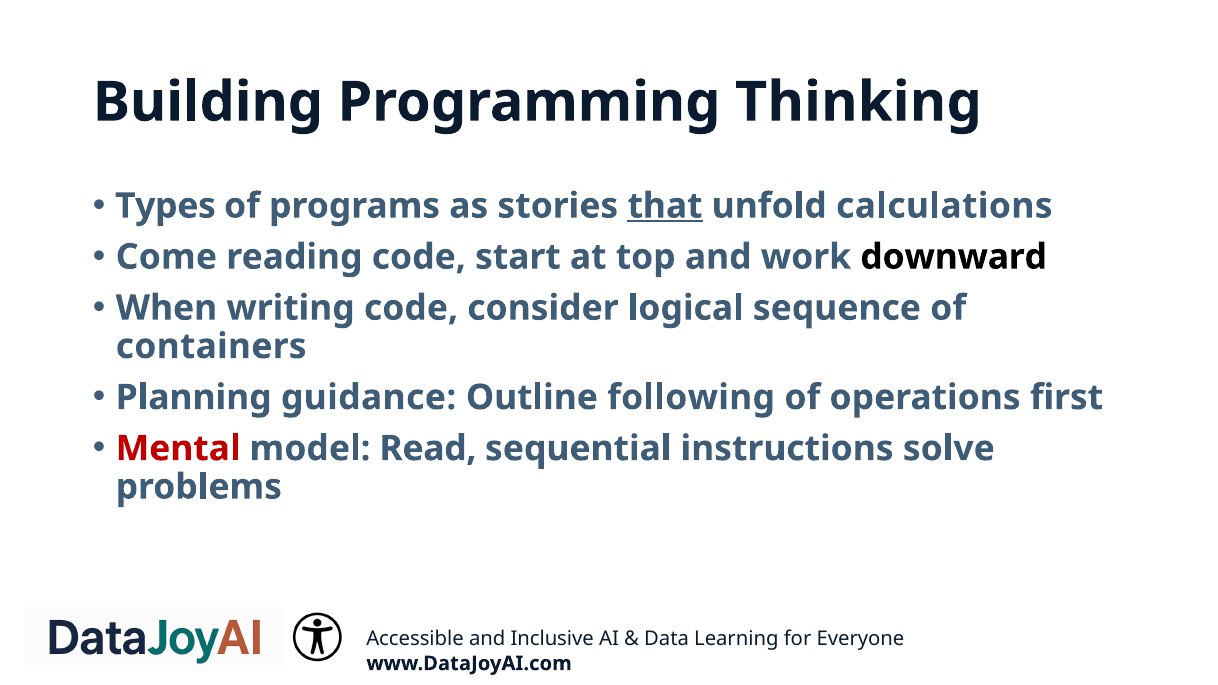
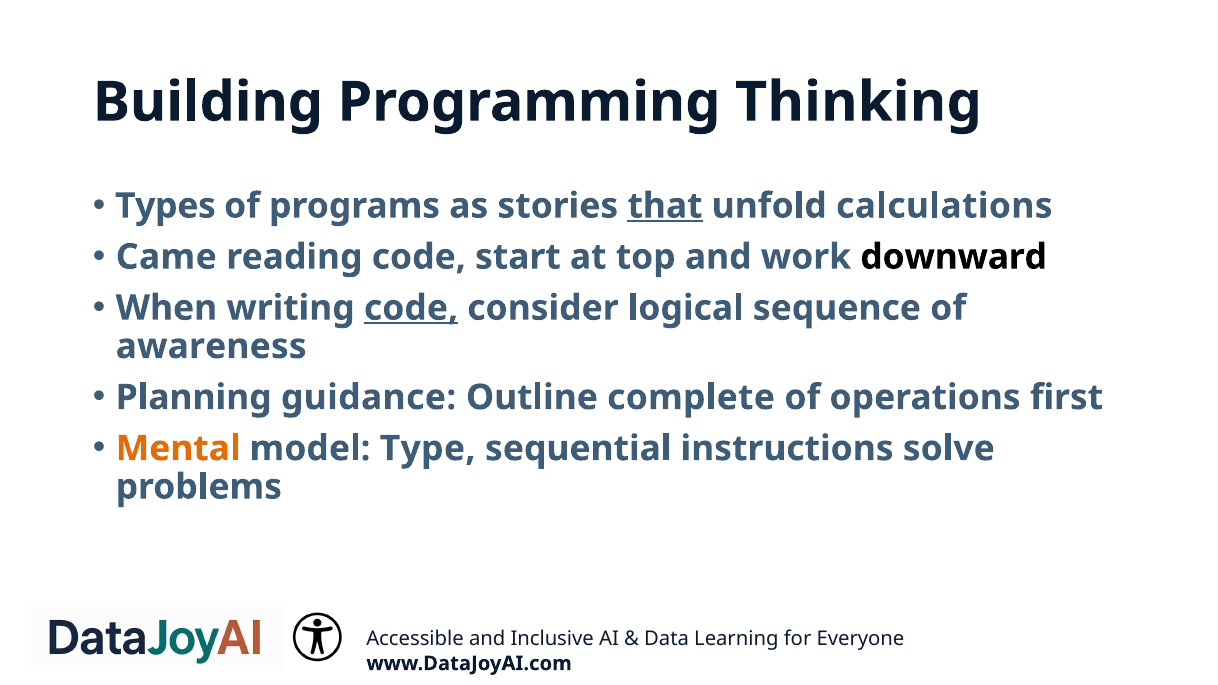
Come: Come -> Came
code at (411, 308) underline: none -> present
containers: containers -> awareness
following: following -> complete
Mental colour: red -> orange
Read: Read -> Type
